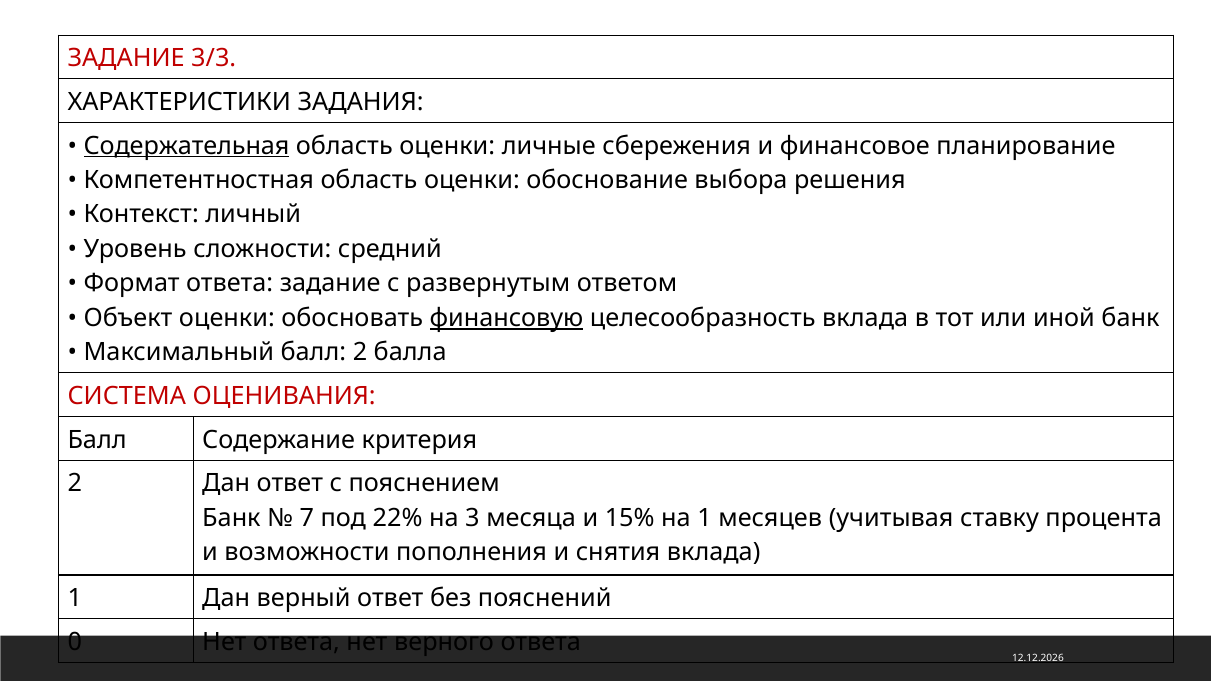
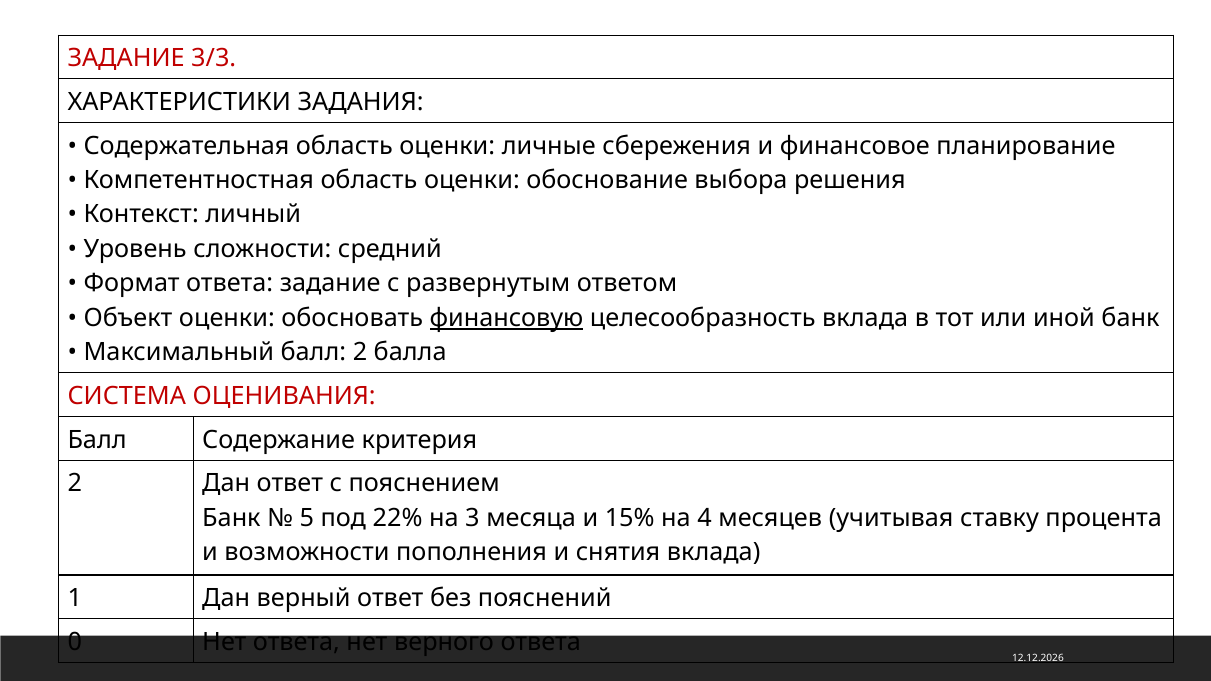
Содержательная underline: present -> none
7: 7 -> 5
на 1: 1 -> 4
